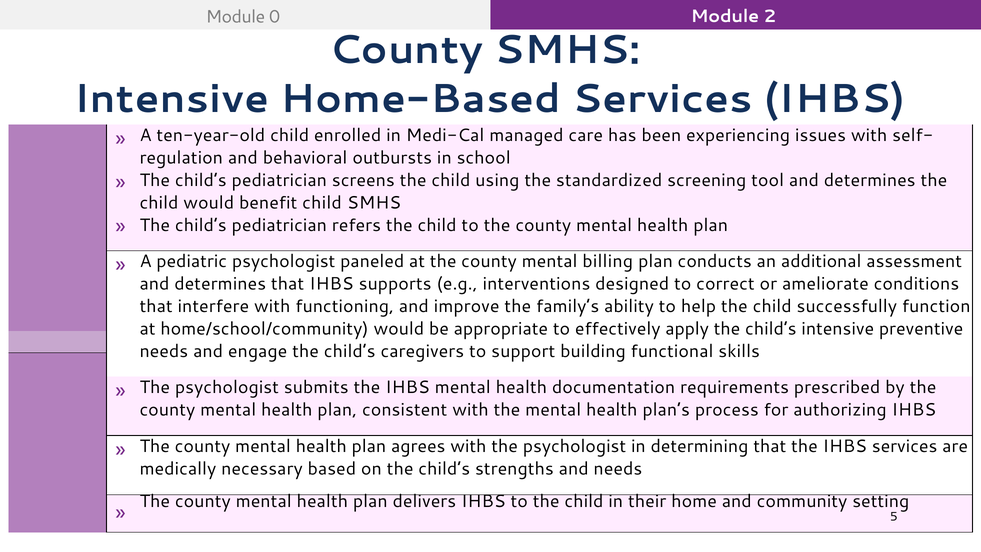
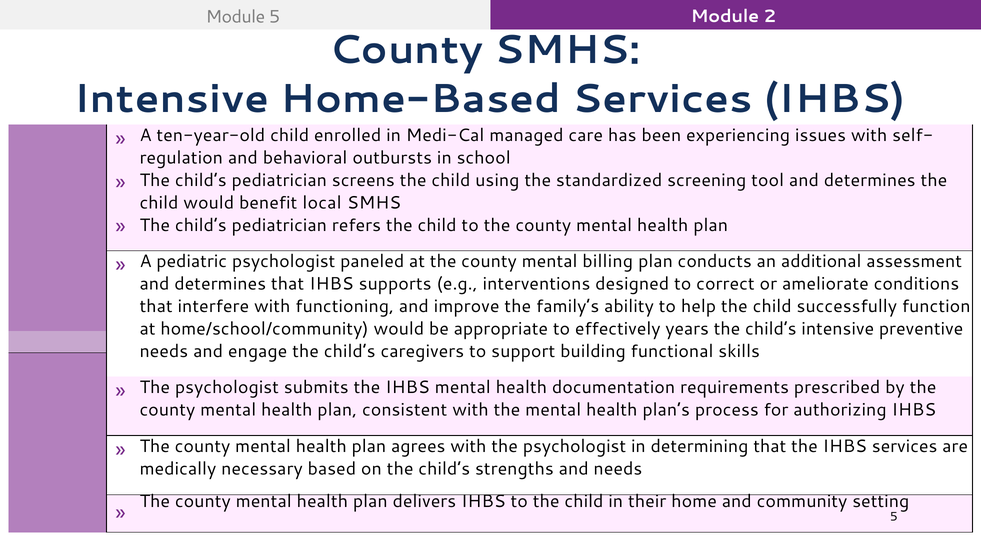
Module 0: 0 -> 5
benefit child: child -> local
apply: apply -> years
